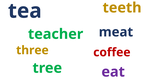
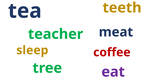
three: three -> sleep
